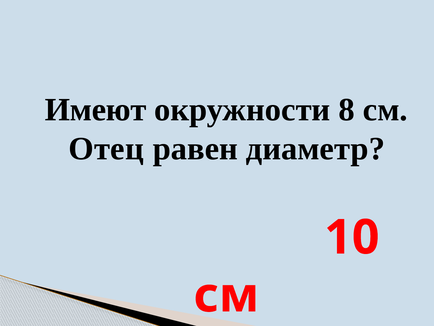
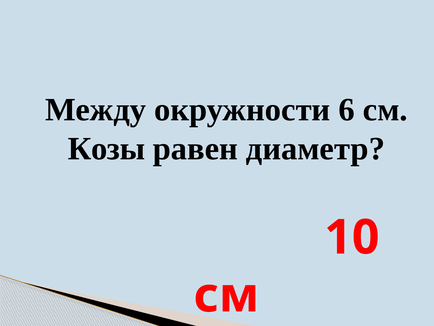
Имеют: Имеют -> Между
8: 8 -> 6
Отец: Отец -> Козы
